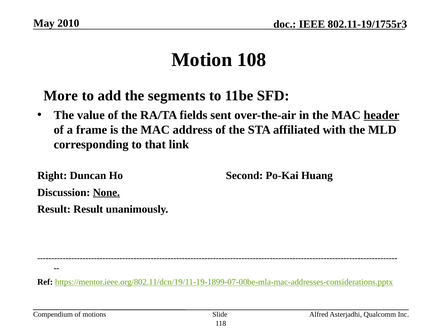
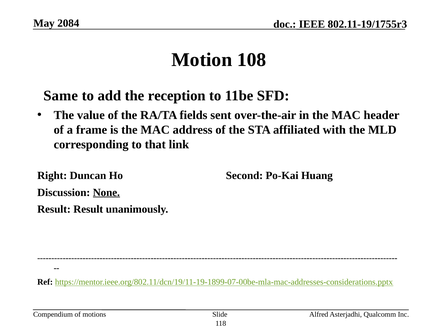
2010: 2010 -> 2084
More: More -> Same
segments: segments -> reception
header underline: present -> none
